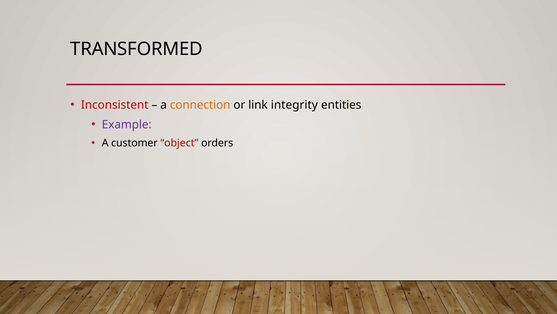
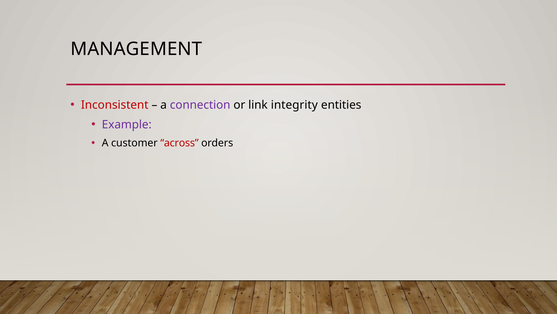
TRANSFORMED: TRANSFORMED -> MANAGEMENT
connection colour: orange -> purple
object: object -> across
